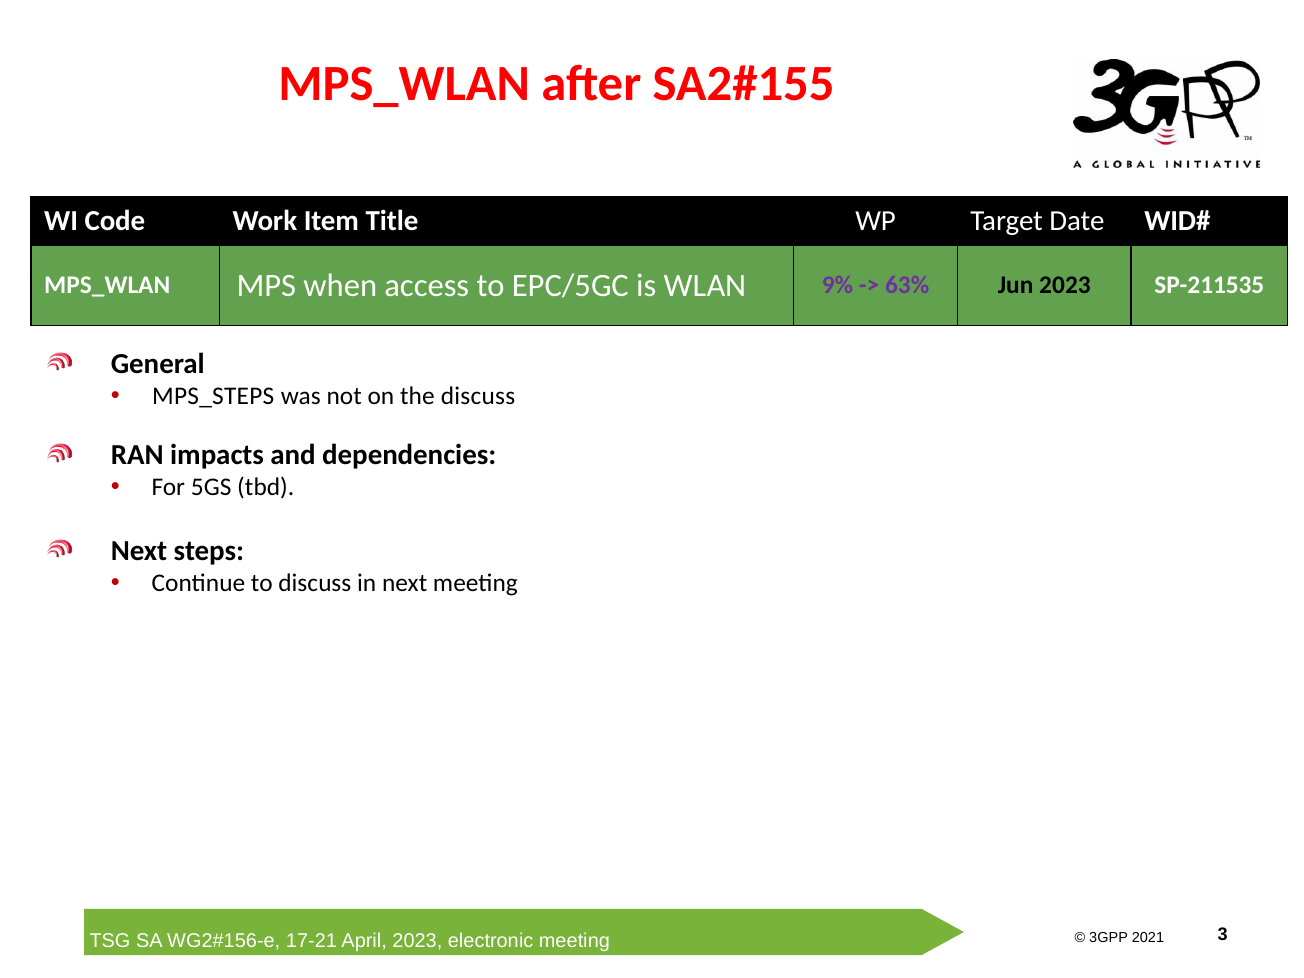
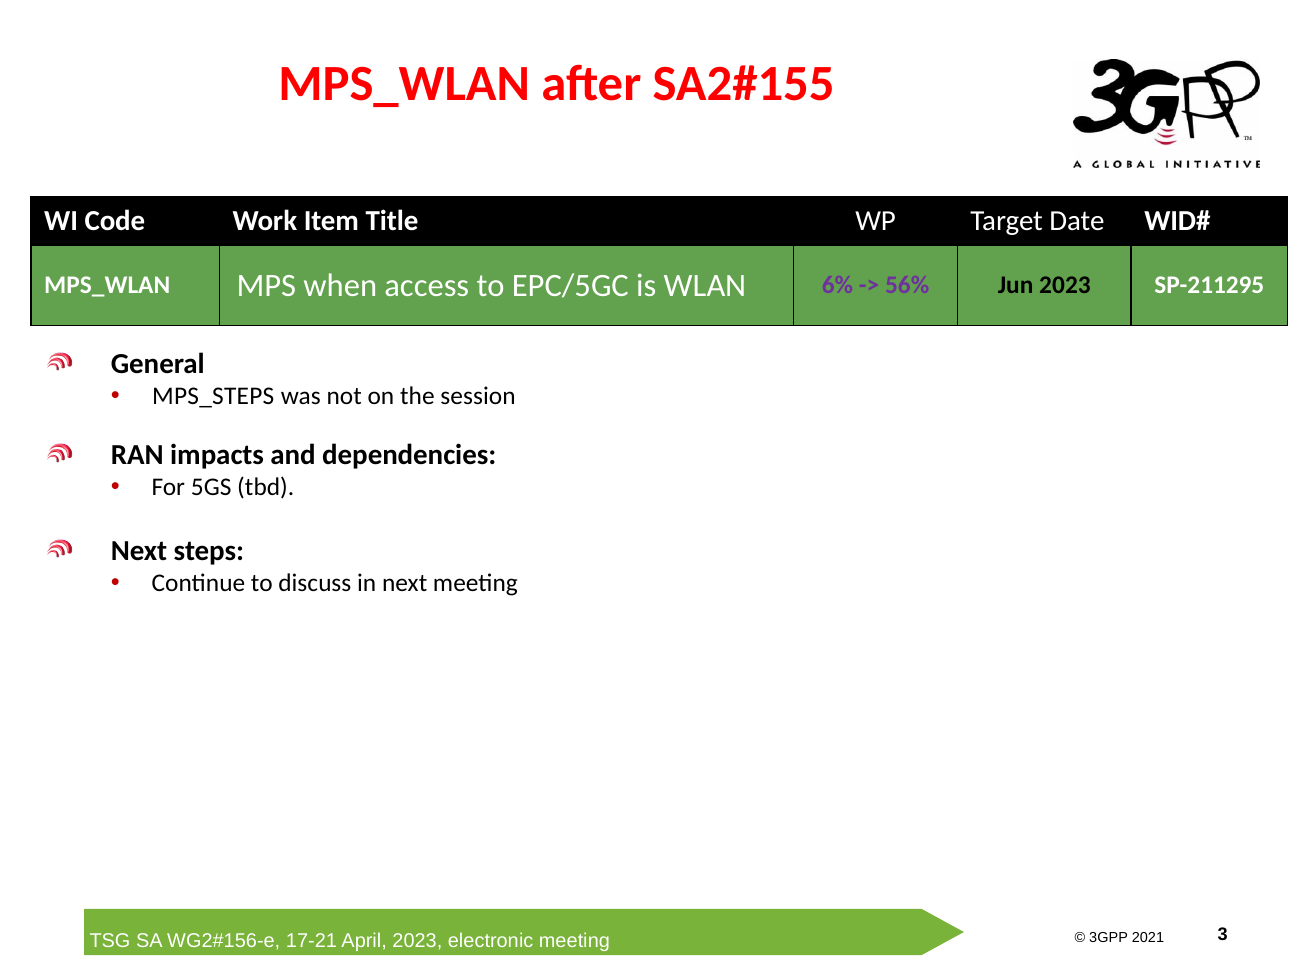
9%: 9% -> 6%
63%: 63% -> 56%
SP-211535: SP-211535 -> SP-211295
the discuss: discuss -> session
